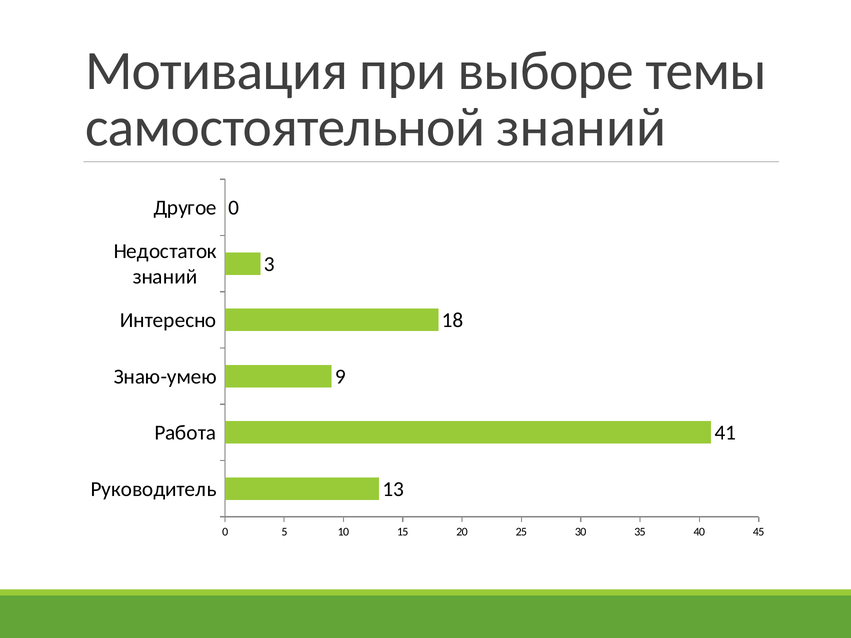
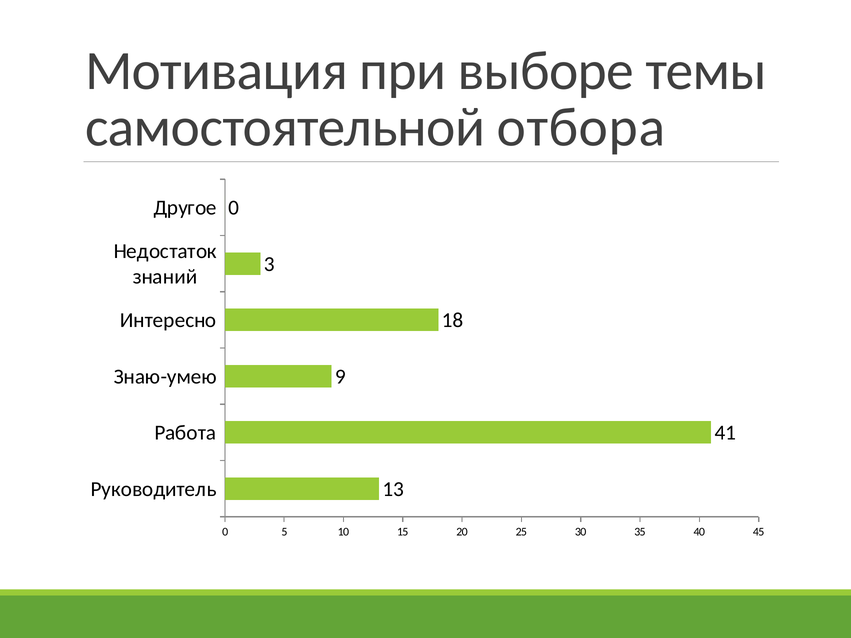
самостоятельной знаний: знаний -> отбора
